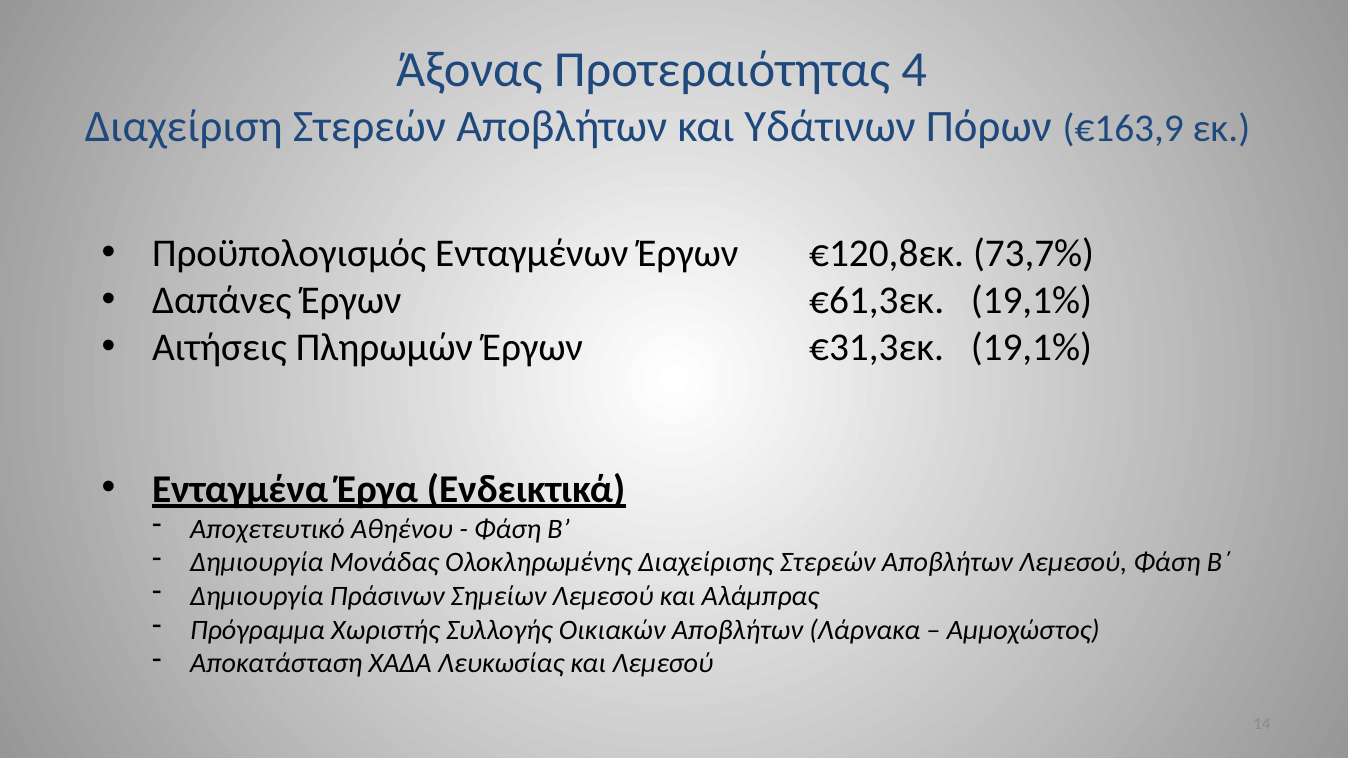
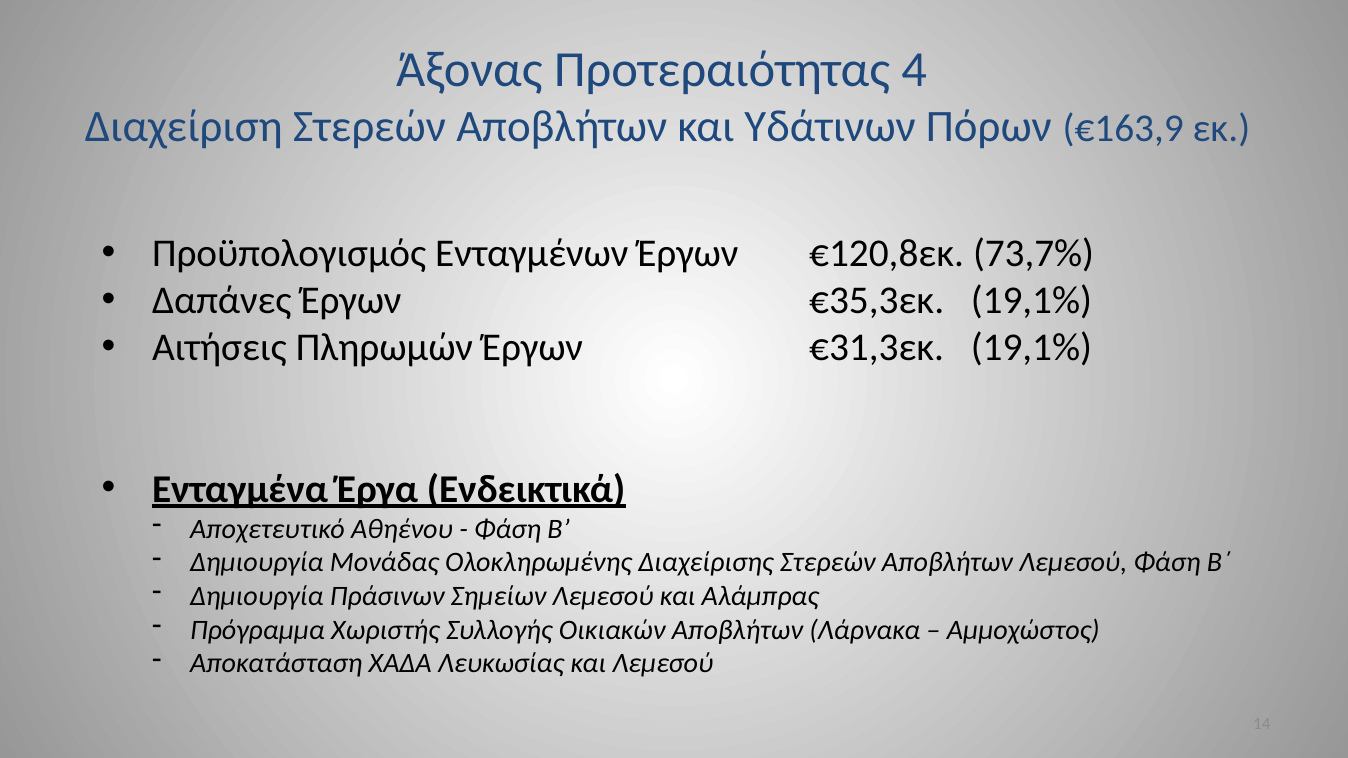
€61,3εκ: €61,3εκ -> €35,3εκ
